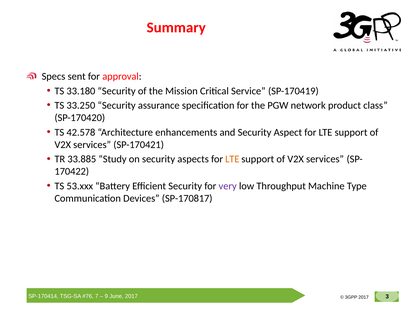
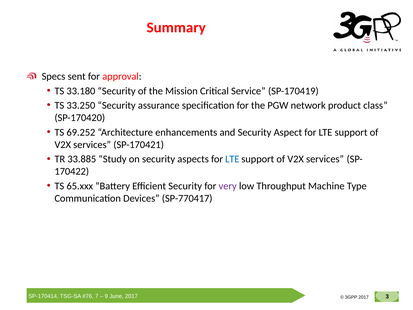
42.578: 42.578 -> 69.252
LTE at (232, 159) colour: orange -> blue
53.xxx: 53.xxx -> 65.xxx
SP-170817: SP-170817 -> SP-770417
